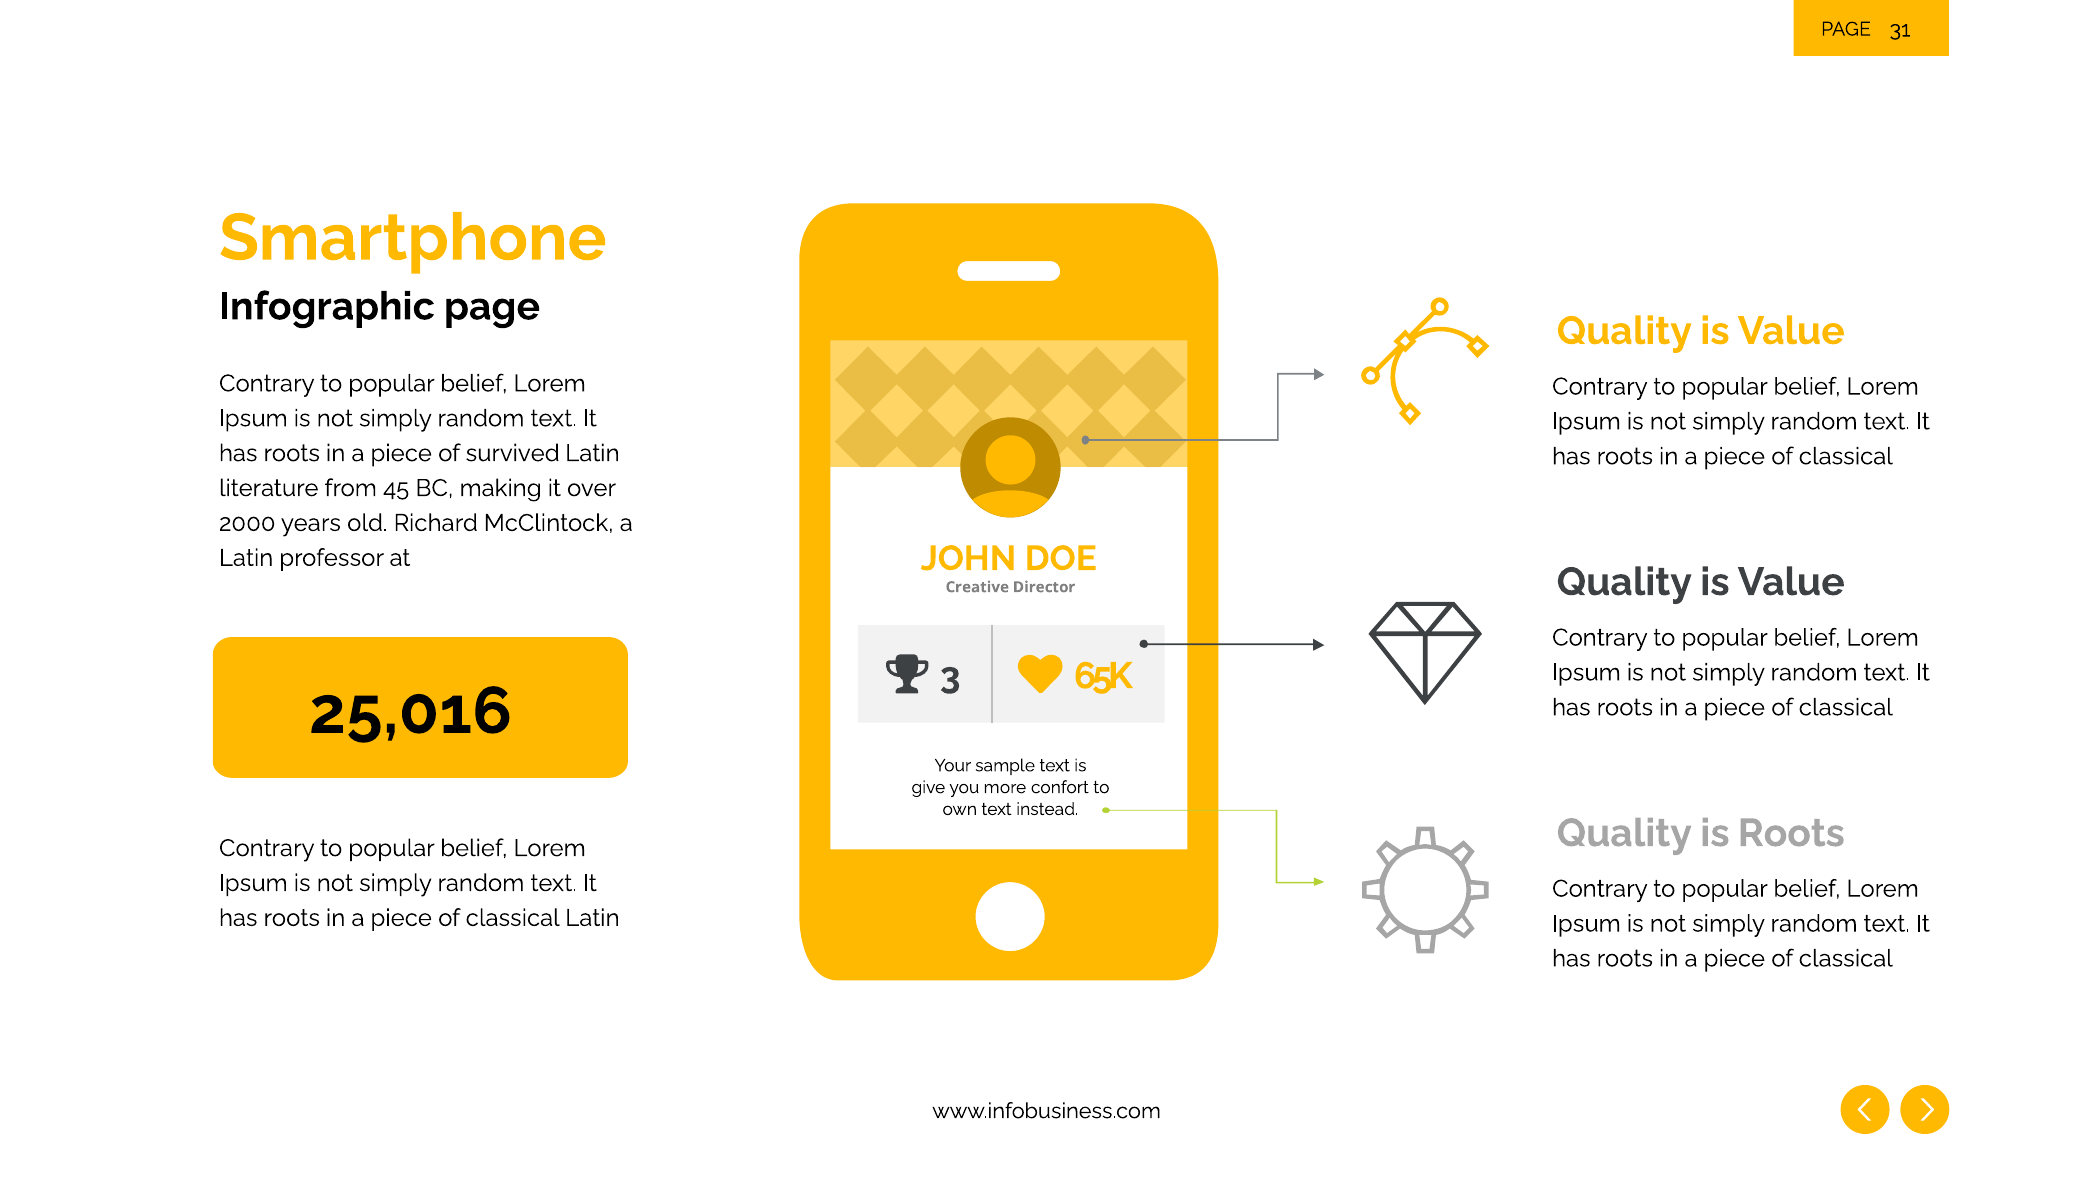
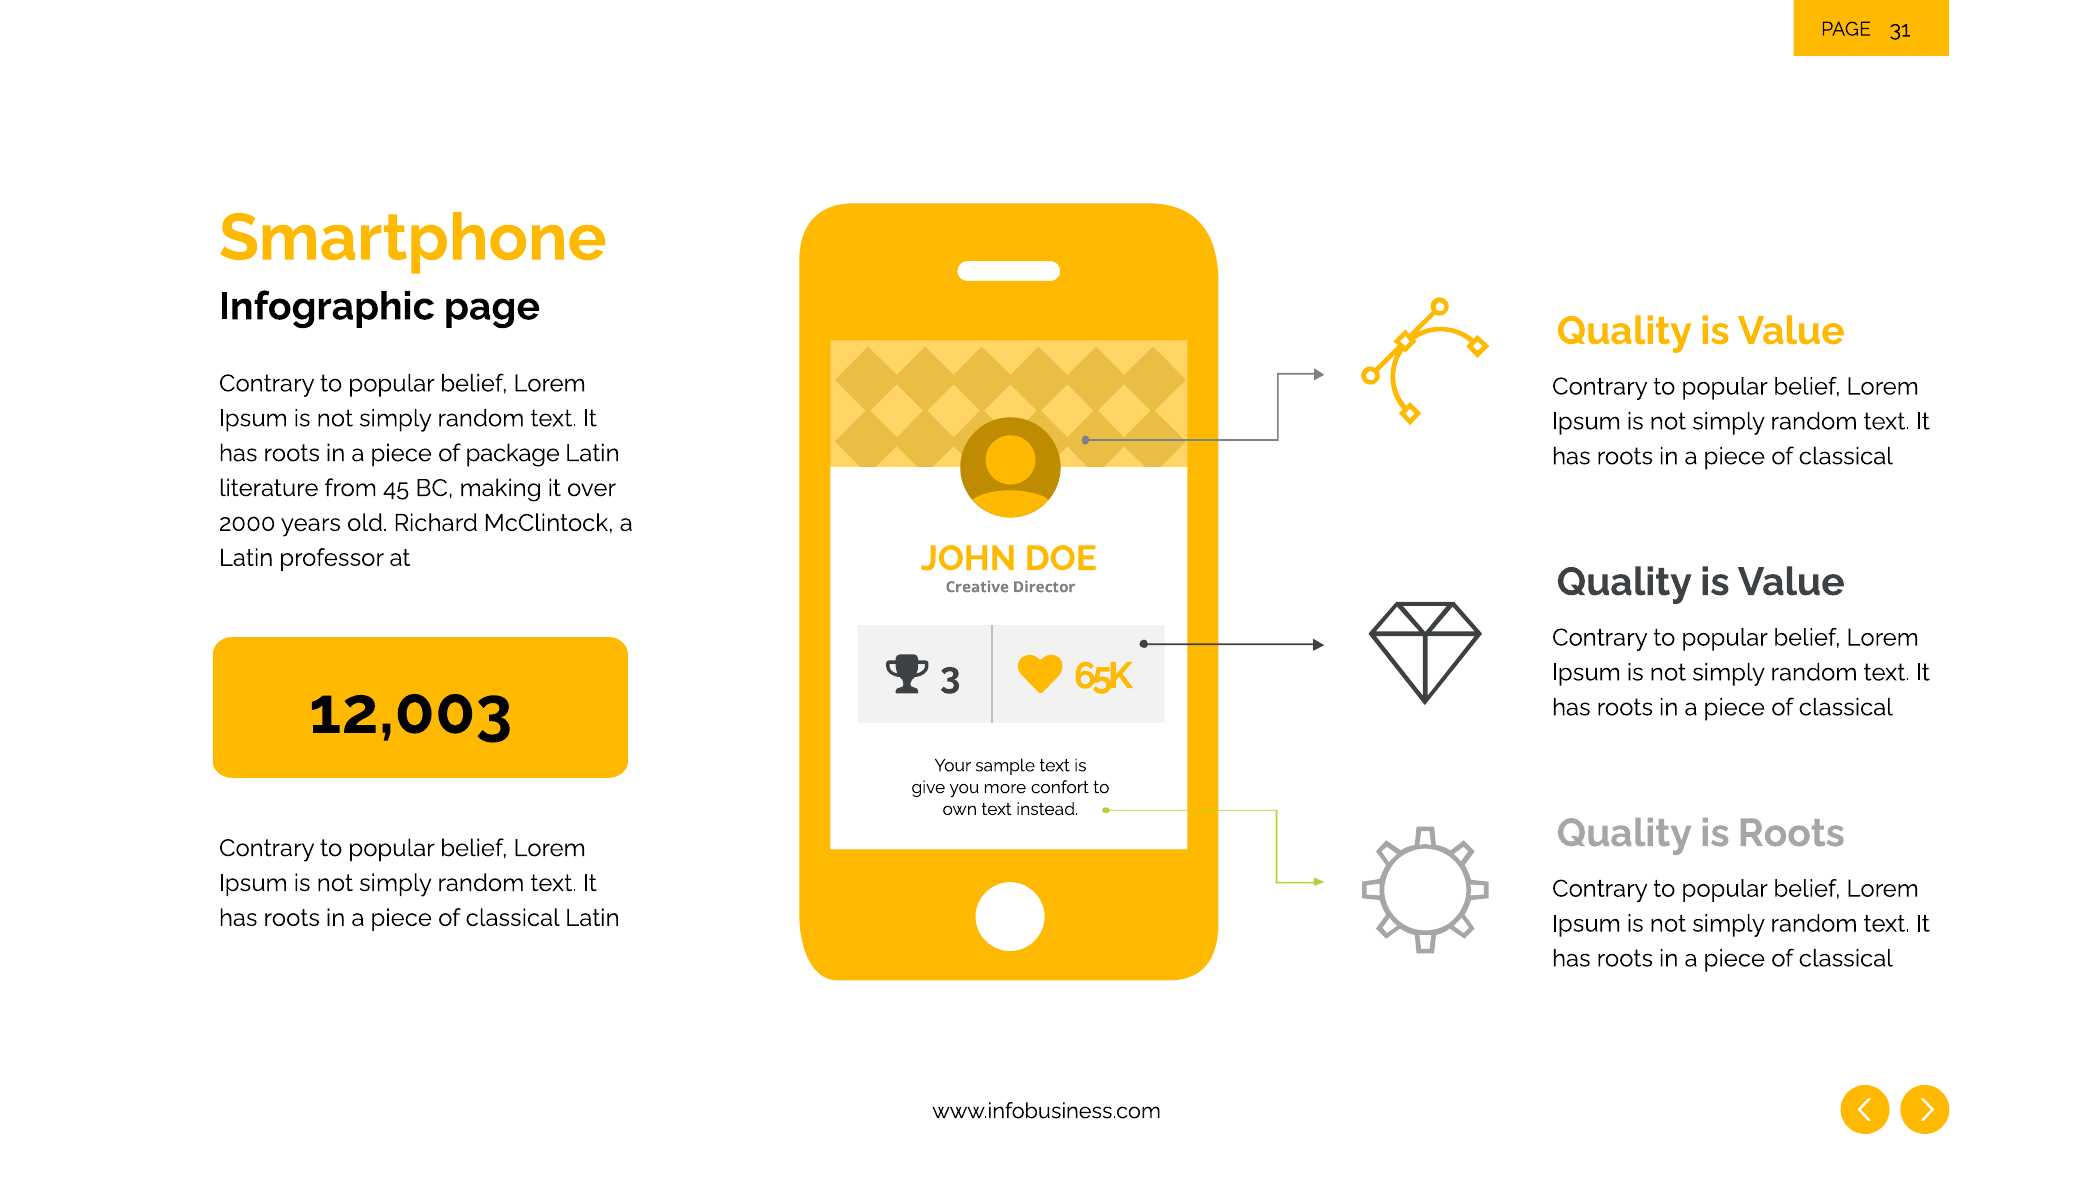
survived: survived -> package
25,016: 25,016 -> 12,003
